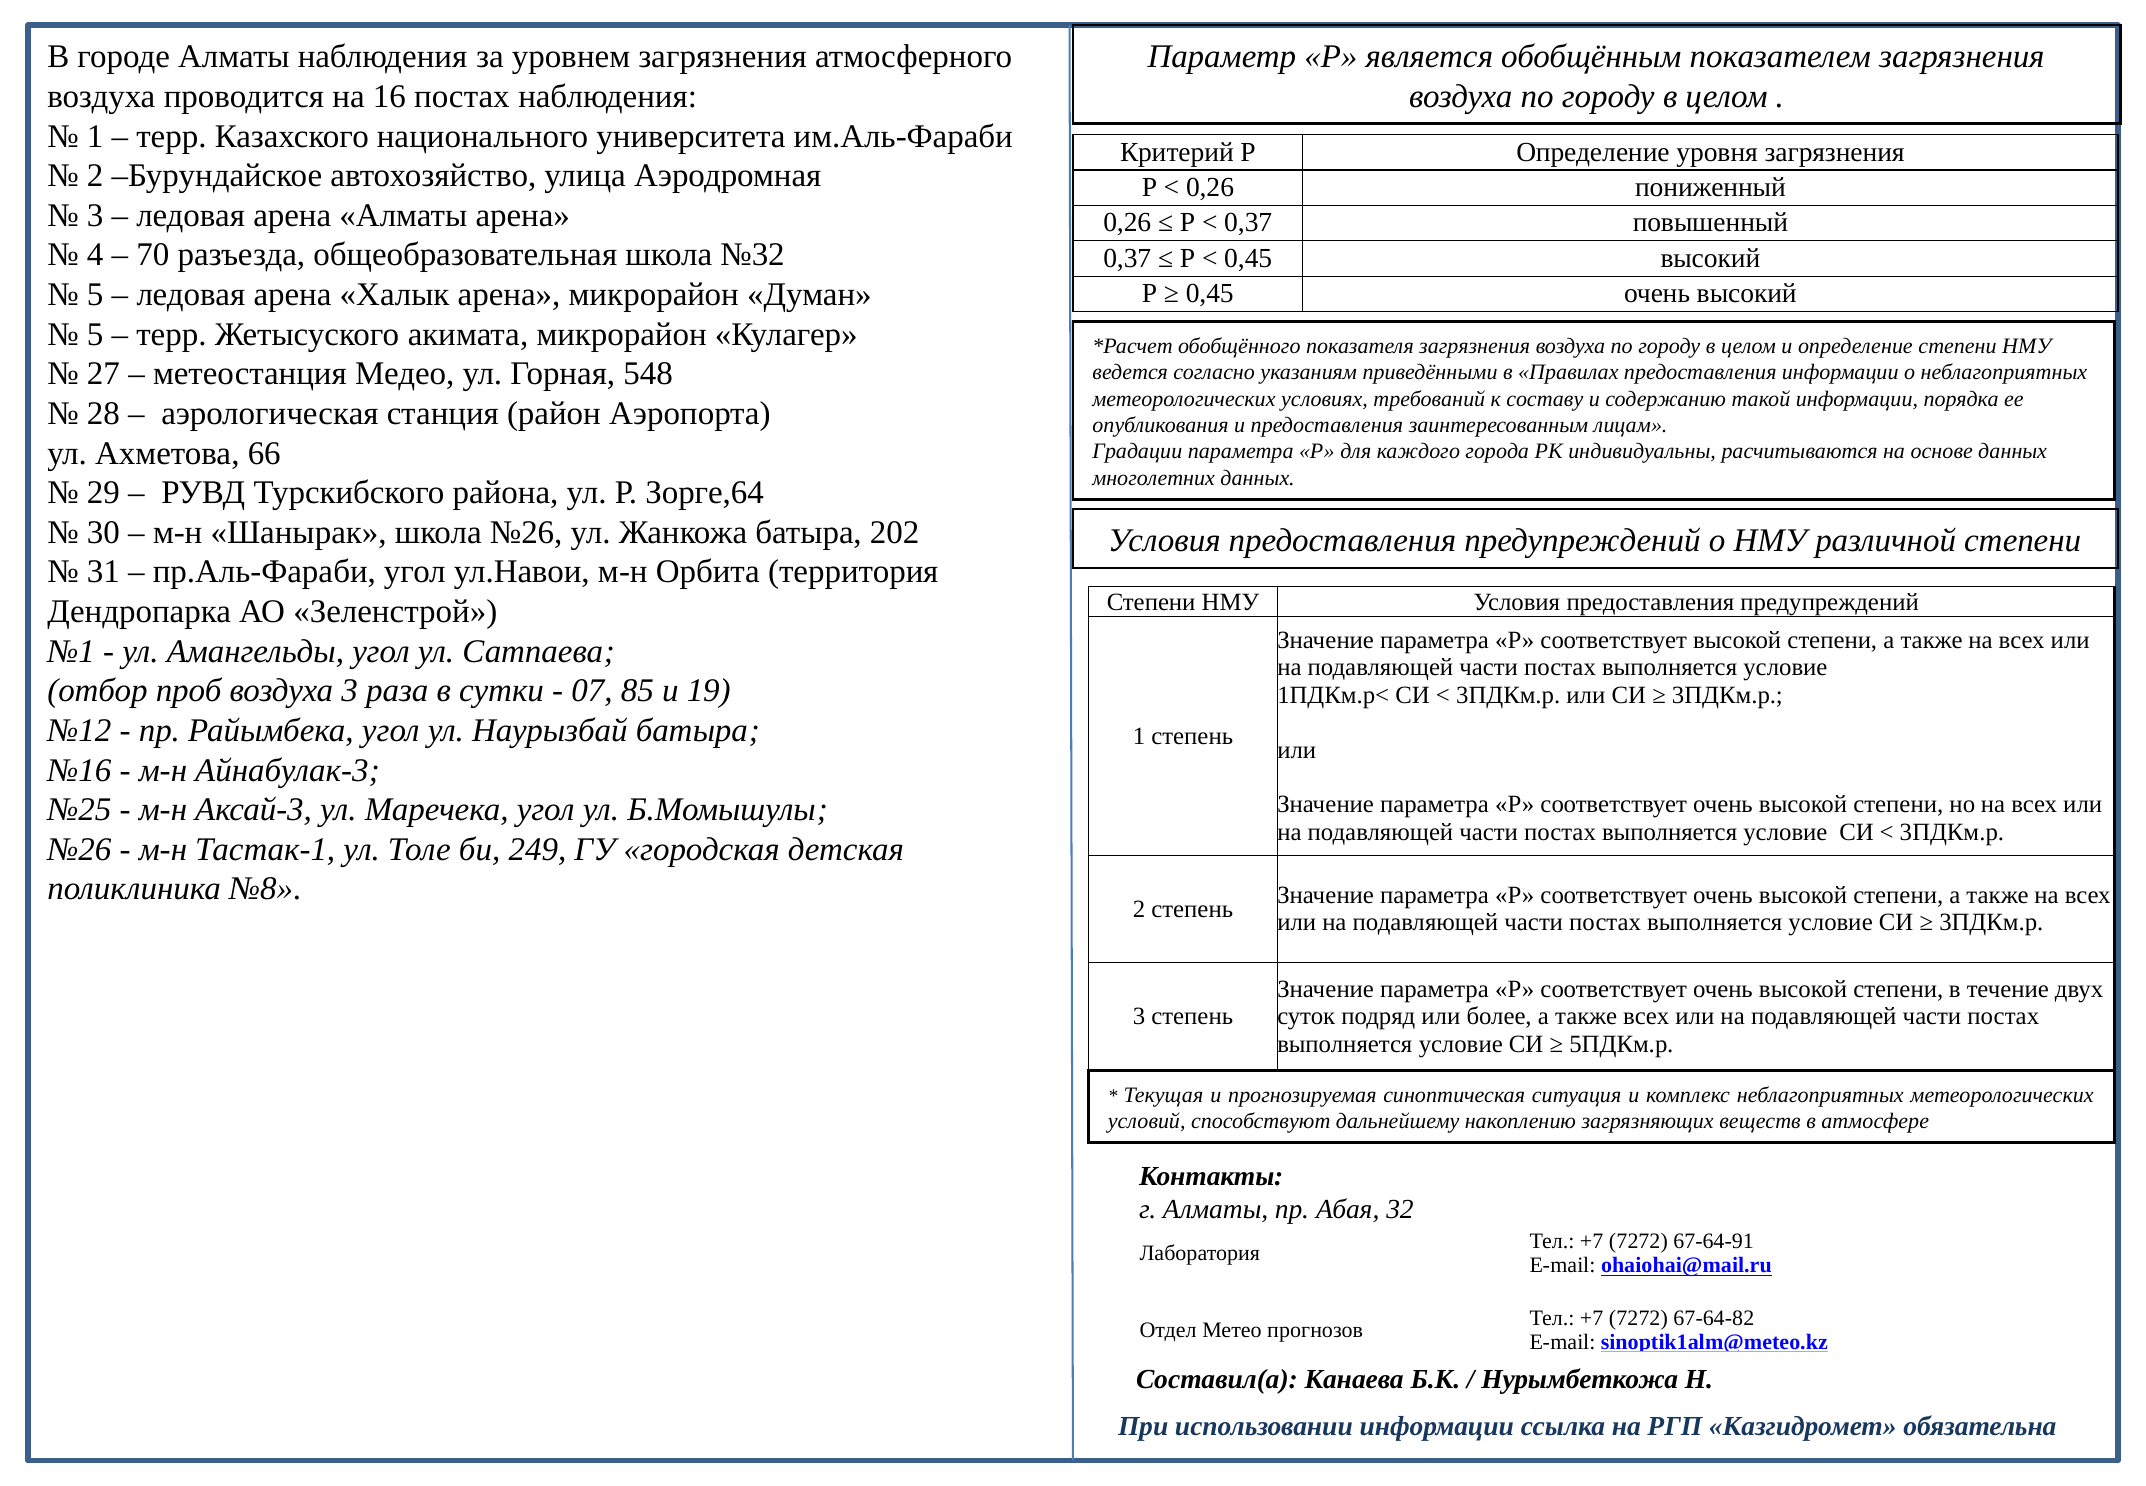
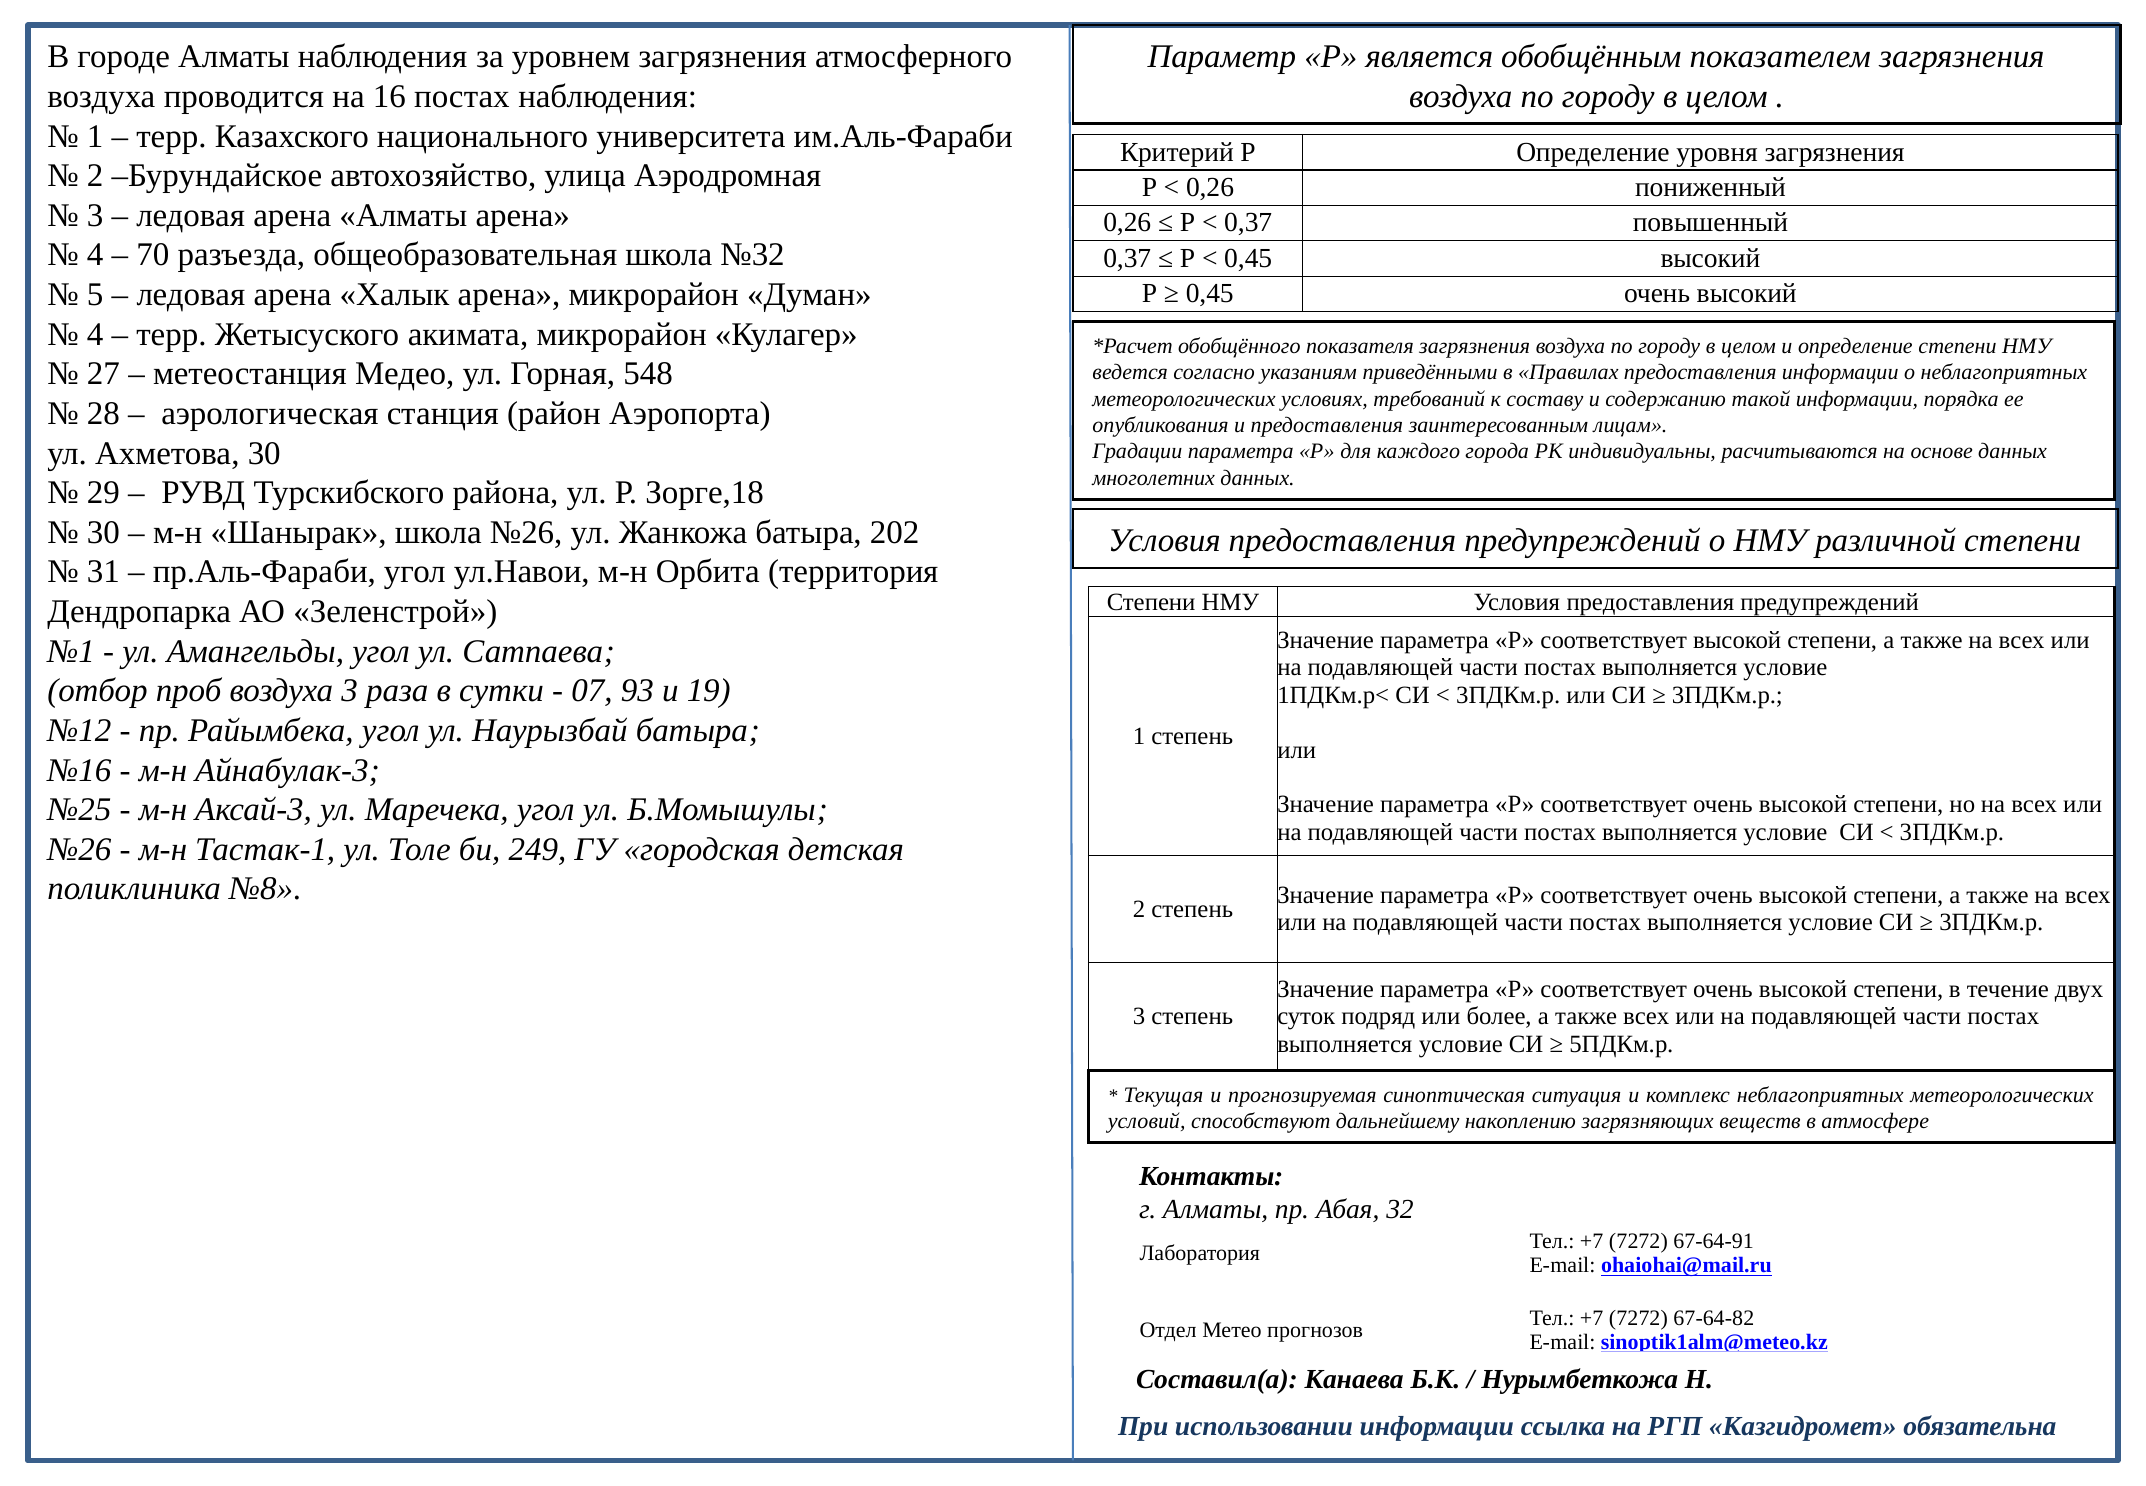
5 at (95, 334): 5 -> 4
Ахметова 66: 66 -> 30
Зорге,64: Зорге,64 -> Зорге,18
85: 85 -> 93
